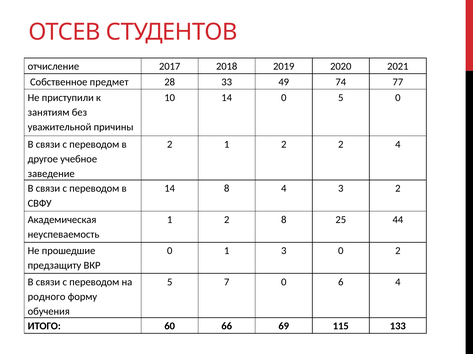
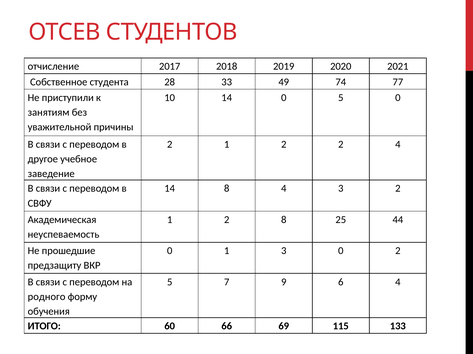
предмет: предмет -> студента
7 0: 0 -> 9
